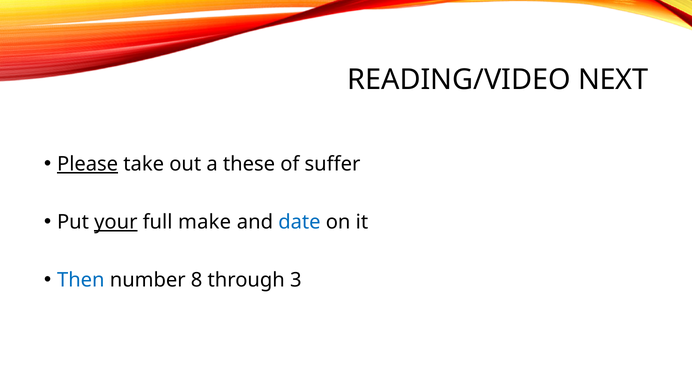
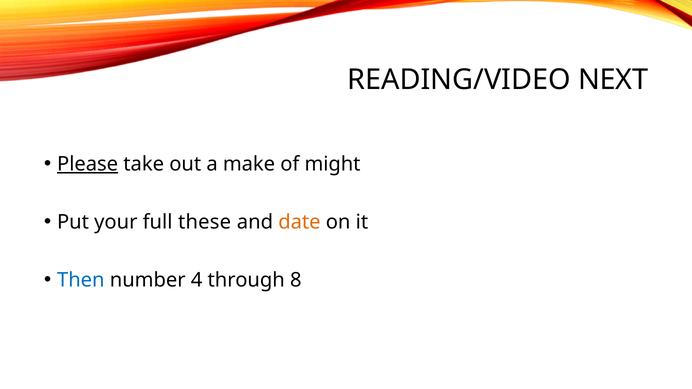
these: these -> make
suffer: suffer -> might
your underline: present -> none
make: make -> these
date colour: blue -> orange
8: 8 -> 4
3: 3 -> 8
